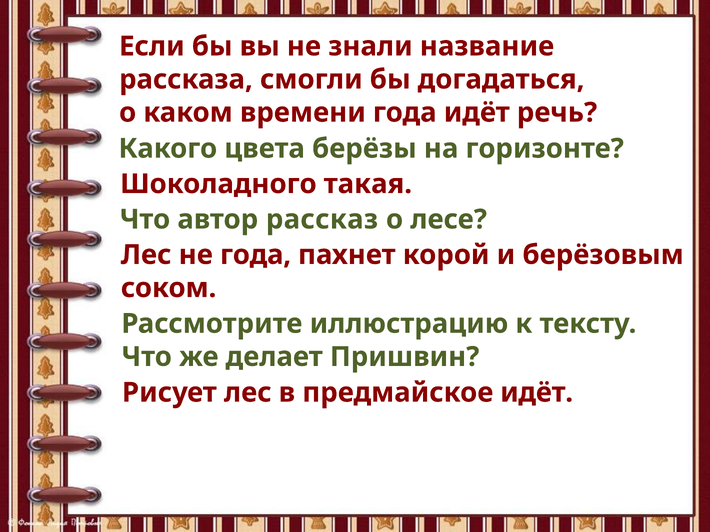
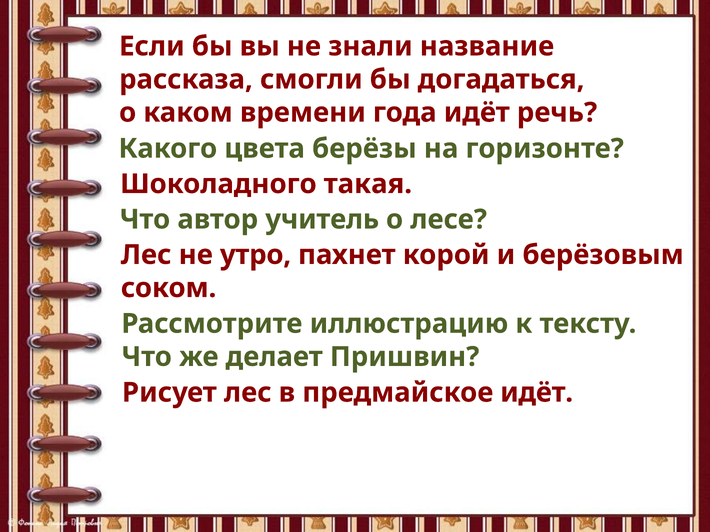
рассказ: рассказ -> учитель
не года: года -> утро
